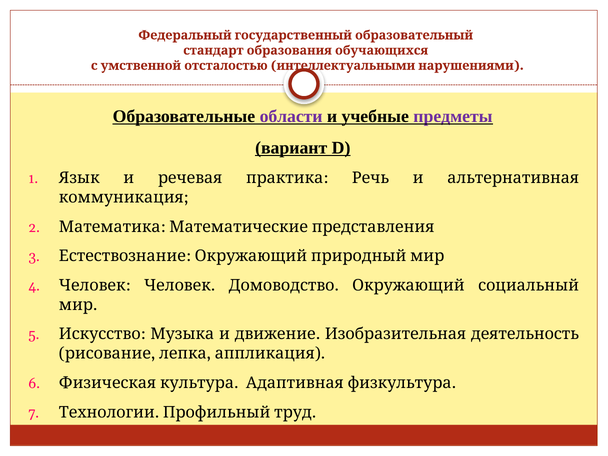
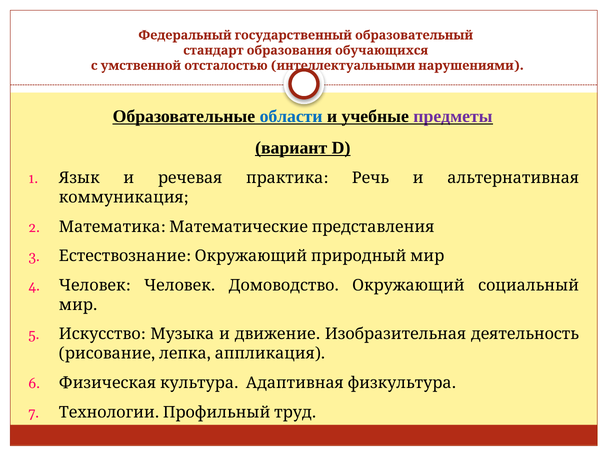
области colour: purple -> blue
